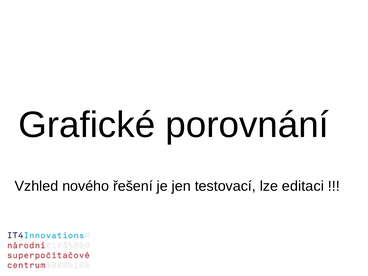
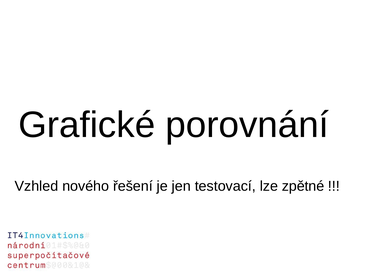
editaci: editaci -> zpětné
